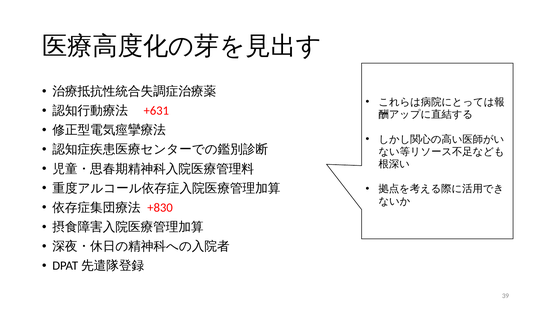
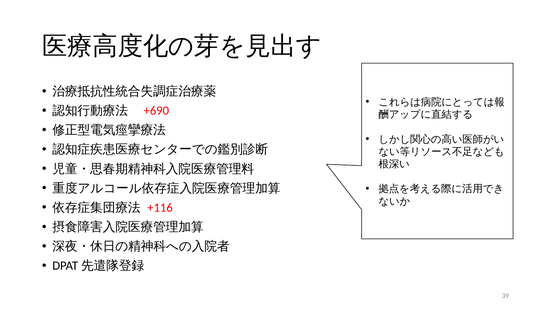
+631: +631 -> +690
+830: +830 -> +116
